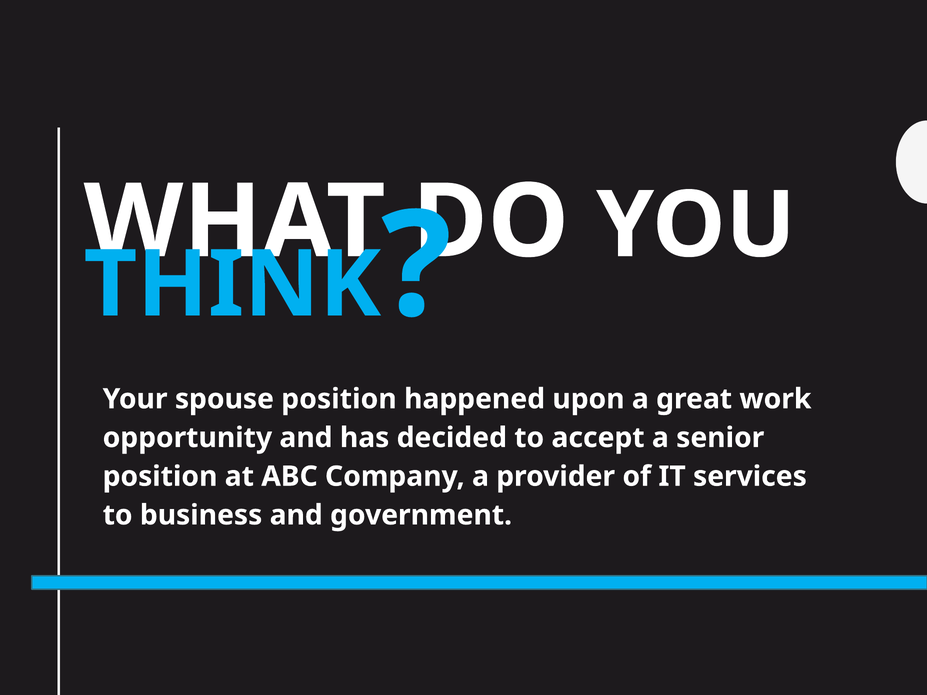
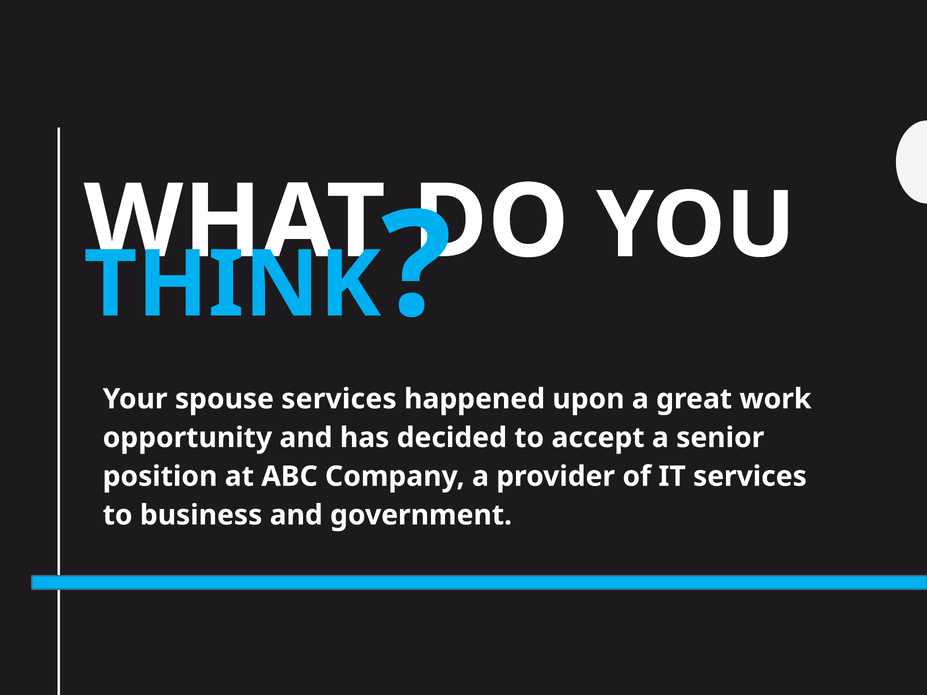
spouse position: position -> services
